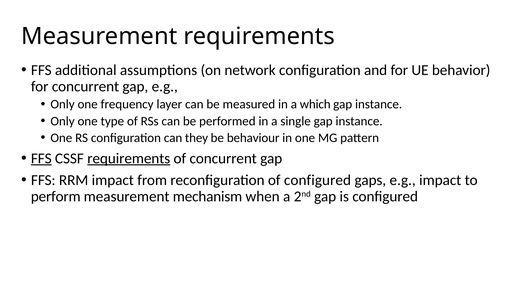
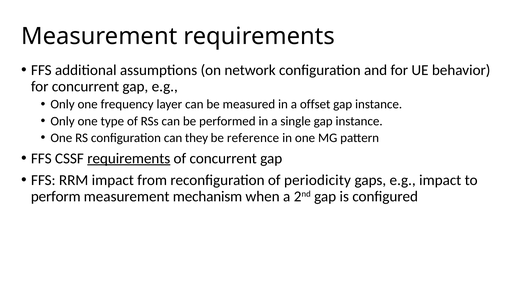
which: which -> offset
behaviour: behaviour -> reference
FFS at (41, 158) underline: present -> none
of configured: configured -> periodicity
